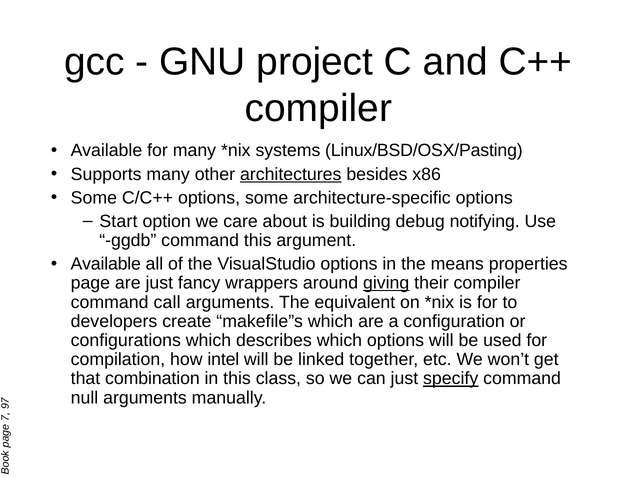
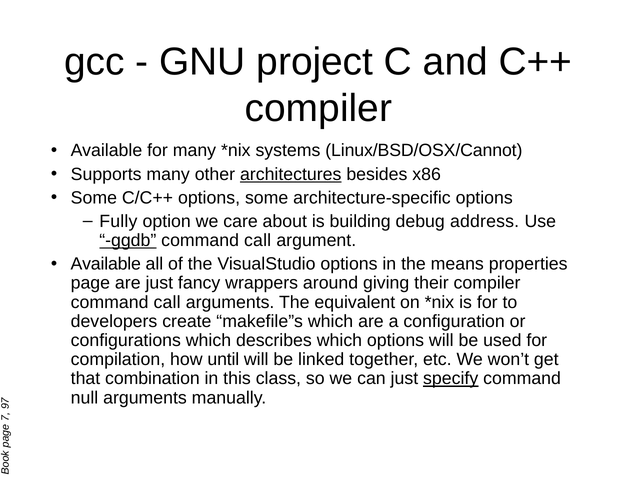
Linux/BSD/OSX/Pasting: Linux/BSD/OSX/Pasting -> Linux/BSD/OSX/Cannot
Start: Start -> Fully
notifying: notifying -> address
ggdb underline: none -> present
this at (258, 240): this -> call
giving underline: present -> none
intel: intel -> until
